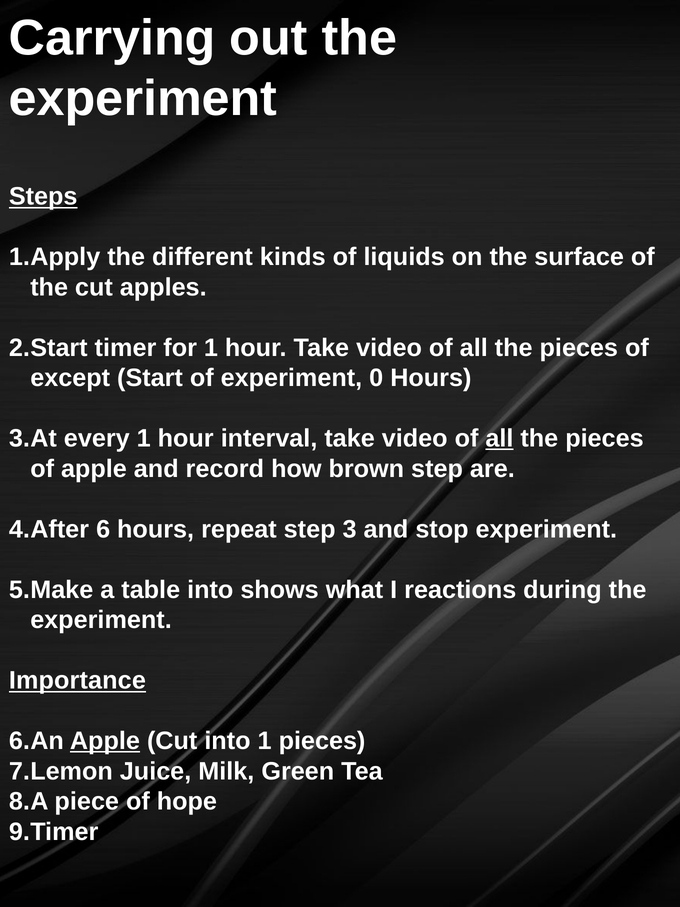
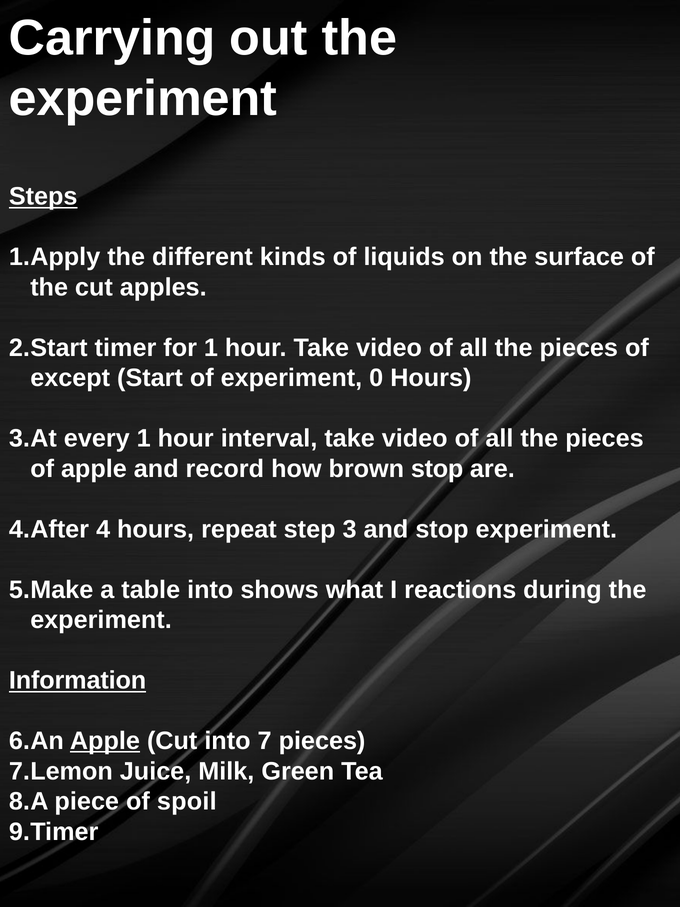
all at (499, 438) underline: present -> none
brown step: step -> stop
6: 6 -> 4
Importance: Importance -> Information
into 1: 1 -> 7
hope: hope -> spoil
